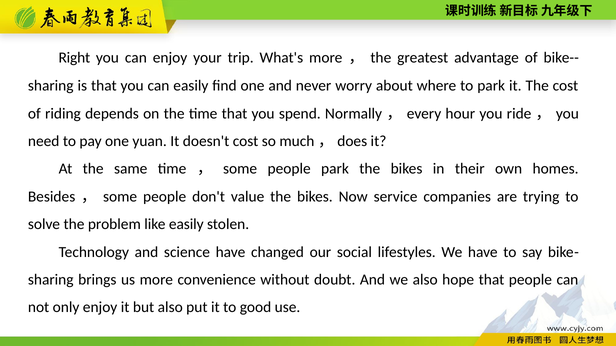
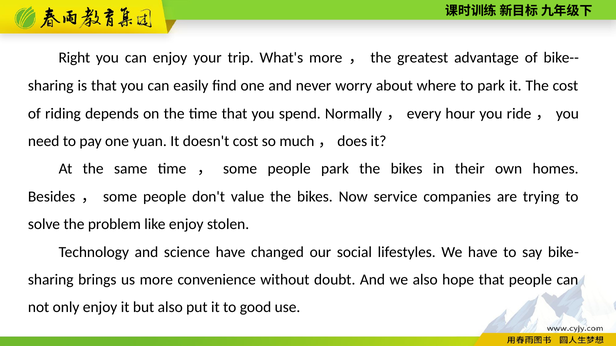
like easily: easily -> enjoy
